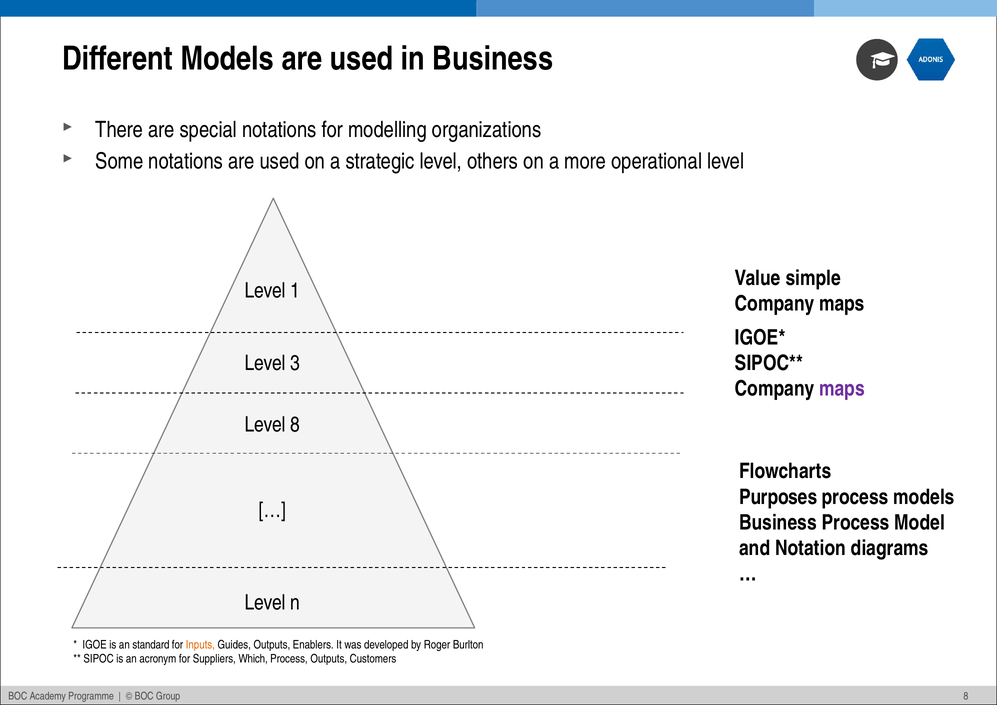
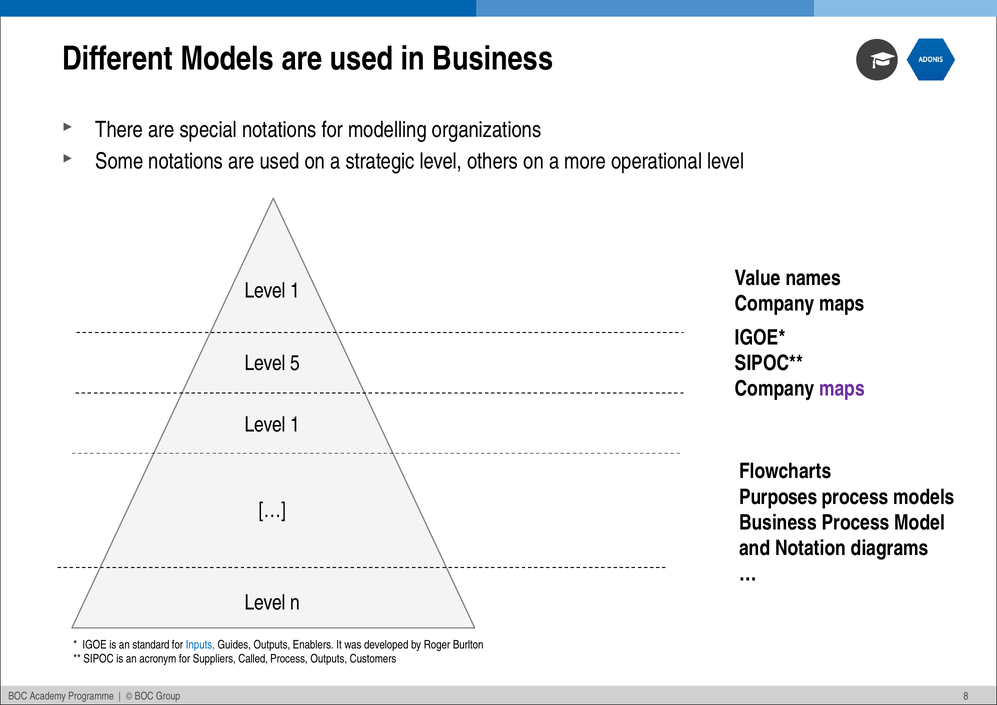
simple: simple -> names
3: 3 -> 5
8 at (295, 425): 8 -> 1
Inputs colour: orange -> blue
Which: Which -> Called
